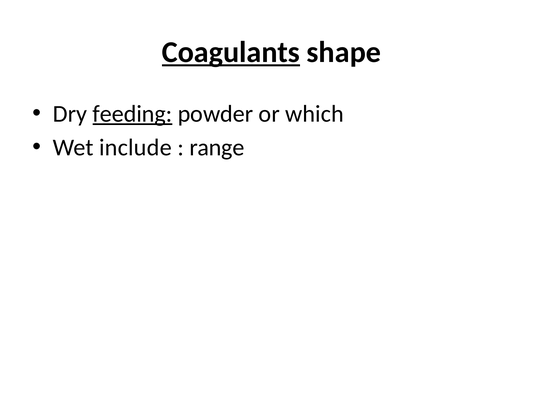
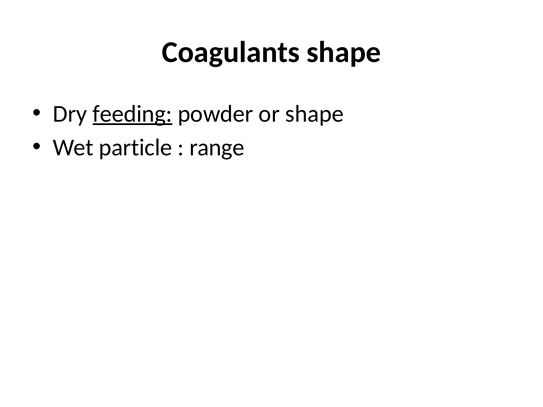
Coagulants underline: present -> none
or which: which -> shape
include: include -> particle
